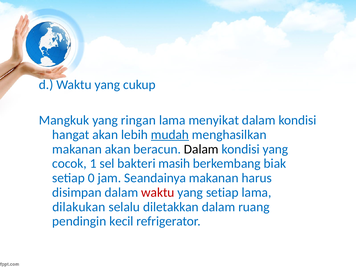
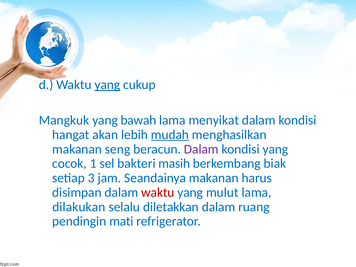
yang at (107, 85) underline: none -> present
ringan: ringan -> bawah
makanan akan: akan -> seng
Dalam at (201, 149) colour: black -> purple
0: 0 -> 3
yang setiap: setiap -> mulut
kecil: kecil -> mati
